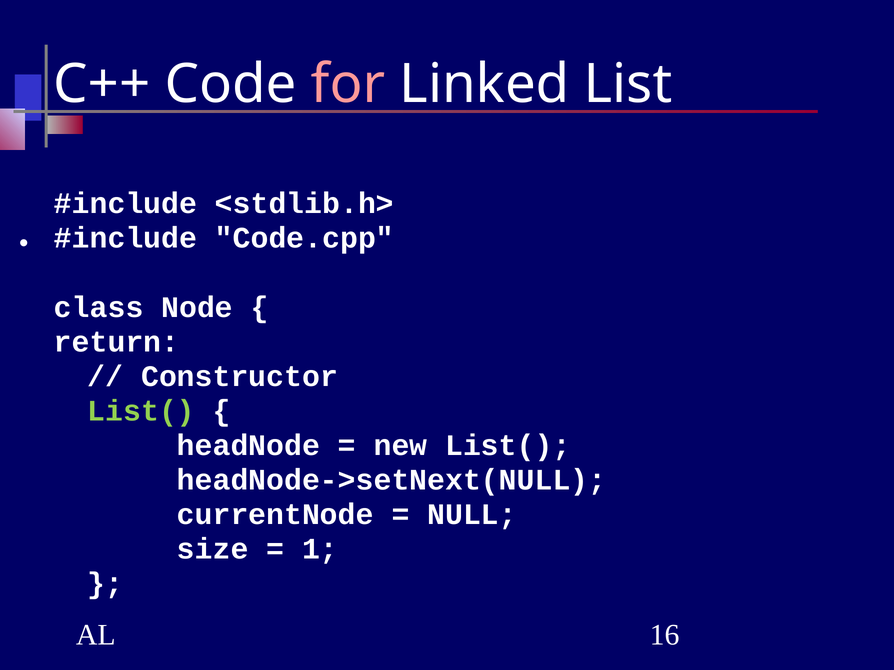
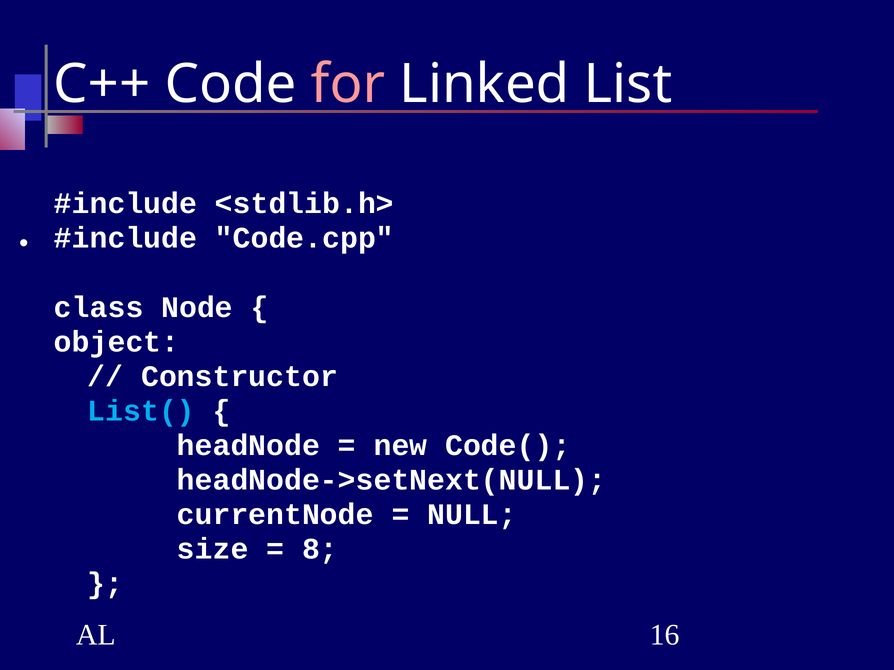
return: return -> object
List( at (141, 411) colour: light green -> light blue
new List(: List( -> Code(
1: 1 -> 8
